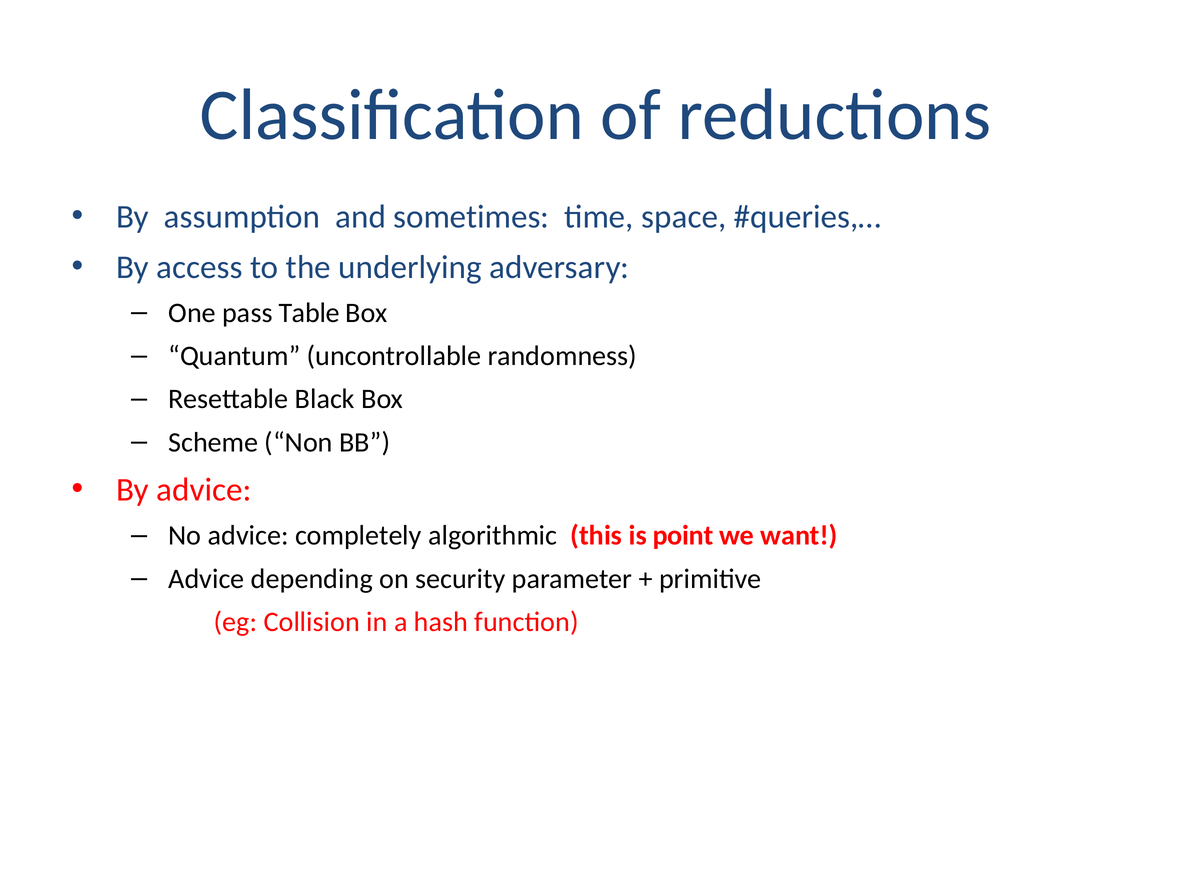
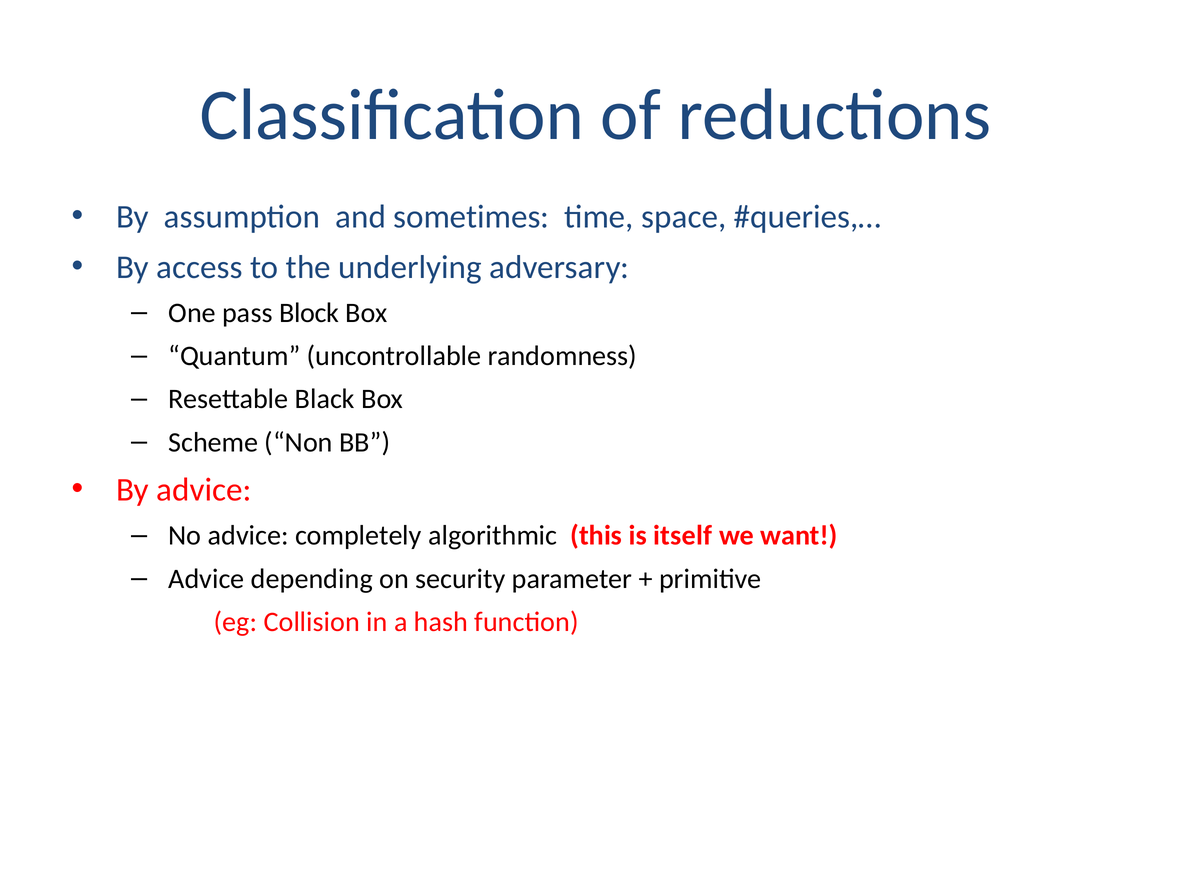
Table: Table -> Block
is point: point -> itself
